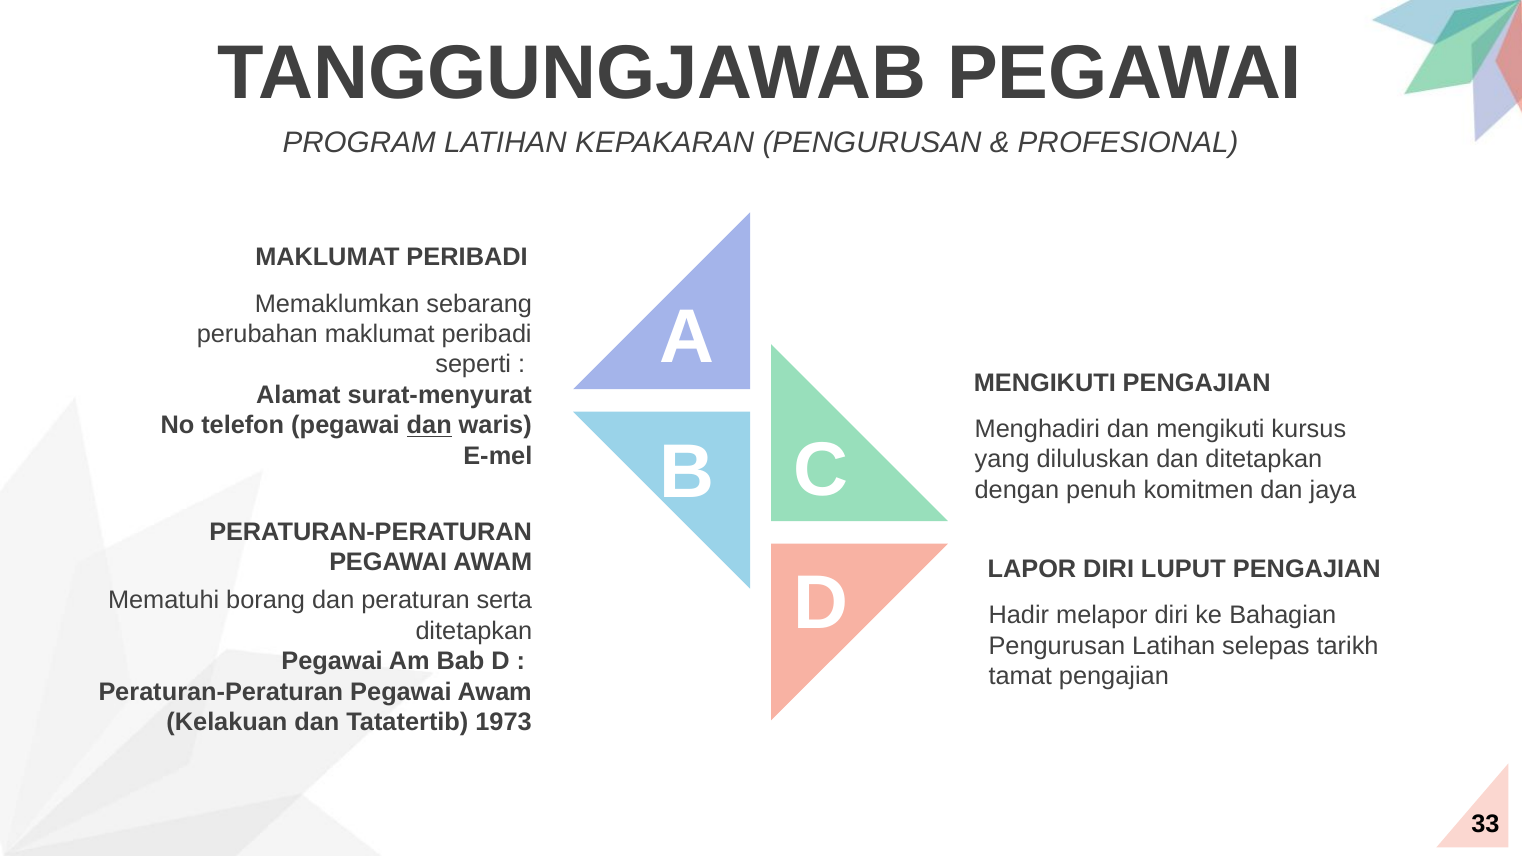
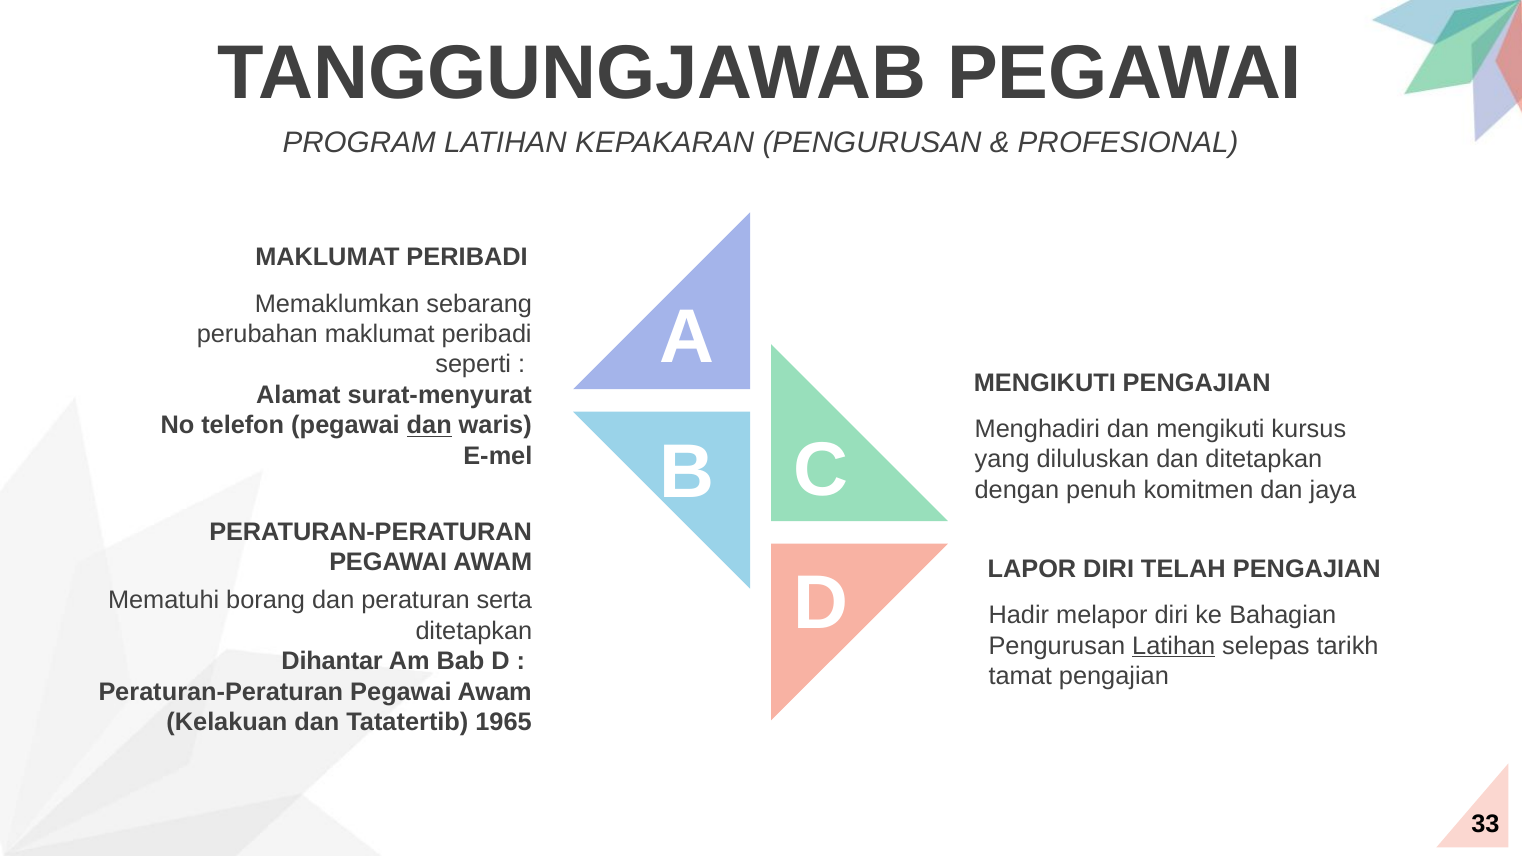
LUPUT: LUPUT -> TELAH
Latihan at (1174, 646) underline: none -> present
Pegawai at (332, 661): Pegawai -> Dihantar
1973: 1973 -> 1965
